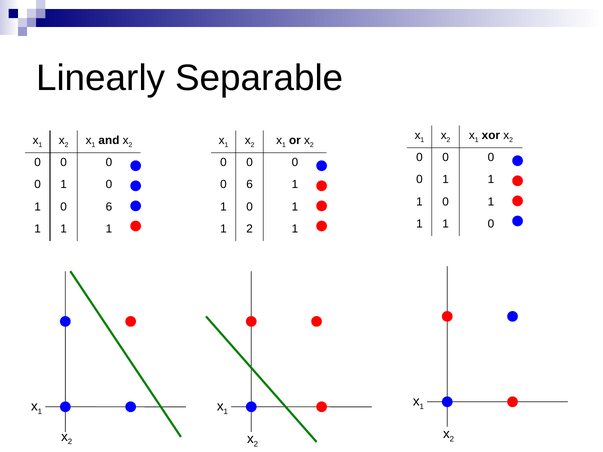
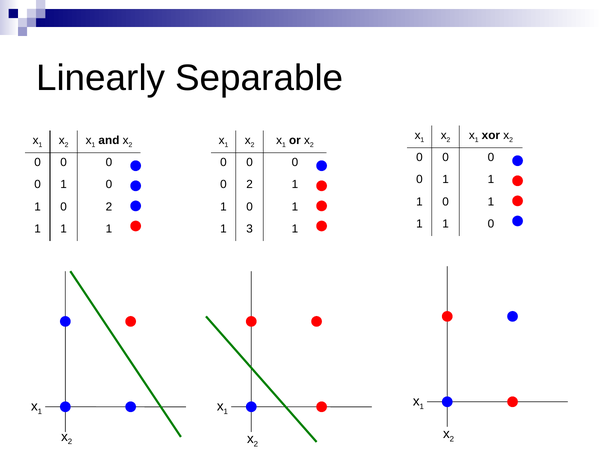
6 at (250, 185): 6 -> 2
1 0 6: 6 -> 2
1 2: 2 -> 3
